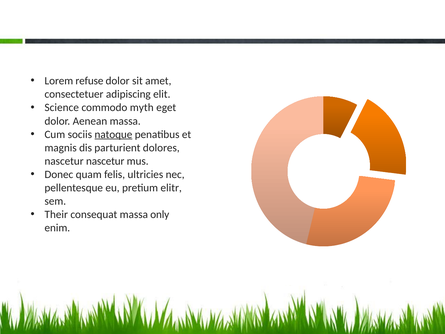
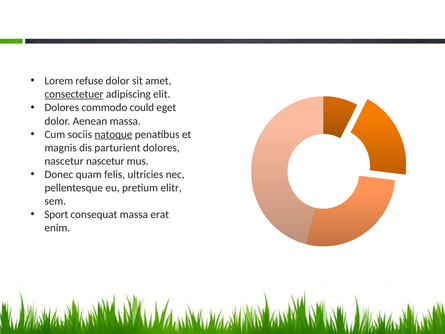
consectetuer underline: none -> present
Science at (62, 108): Science -> Dolores
myth: myth -> could
Their: Their -> Sport
only: only -> erat
